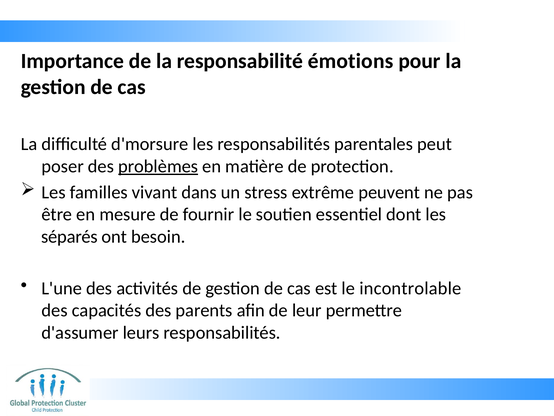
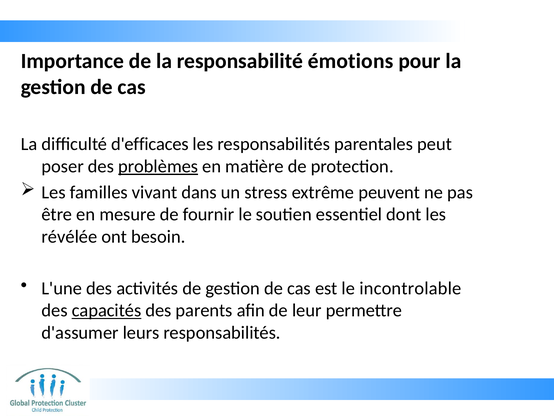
d'morsure: d'morsure -> d'efficaces
séparés: séparés -> révélée
capacités underline: none -> present
